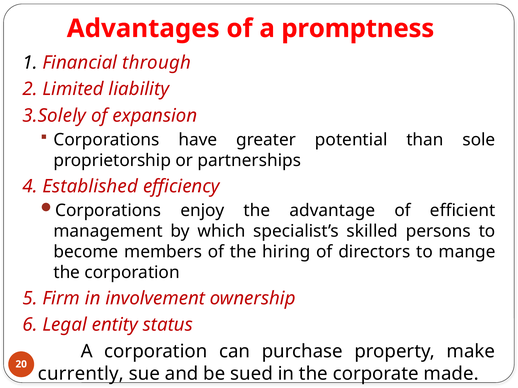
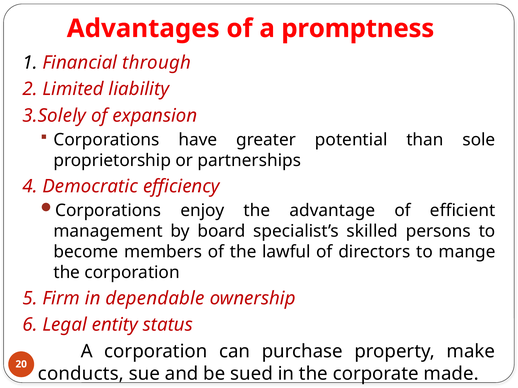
Established: Established -> Democratic
which: which -> board
hiring: hiring -> lawful
involvement: involvement -> dependable
currently: currently -> conducts
